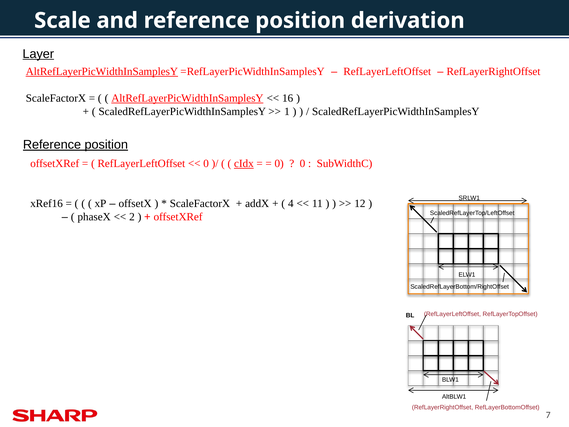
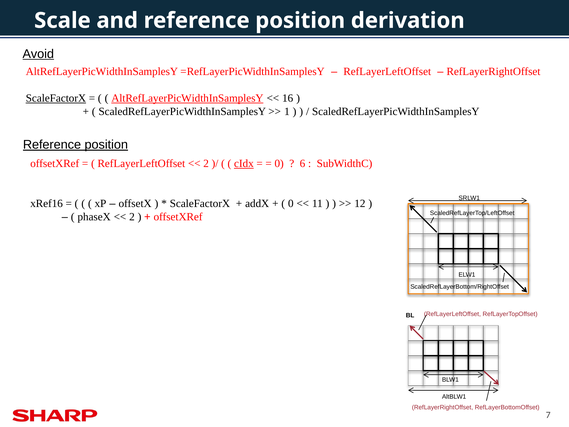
Layer: Layer -> Avoid
AltRefLayerPicWidthInSamplesY at (102, 72) underline: present -> none
ScaleFactorX at (56, 98) underline: none -> present
0 at (206, 163): 0 -> 2
0 at (302, 163): 0 -> 6
4 at (291, 203): 4 -> 0
